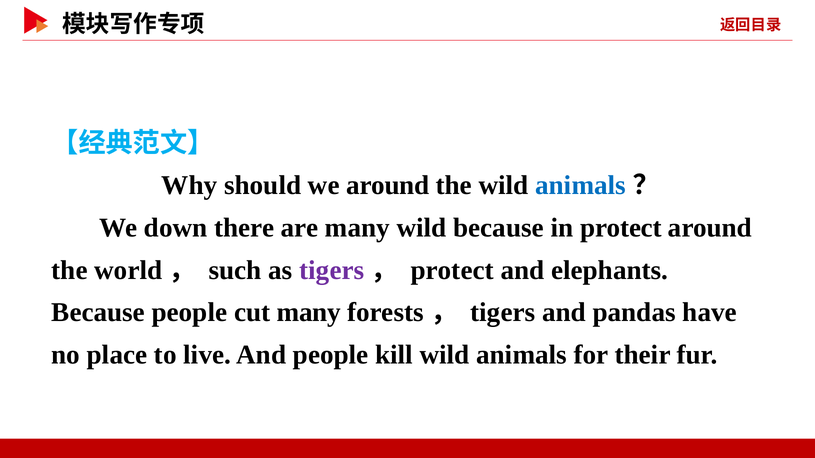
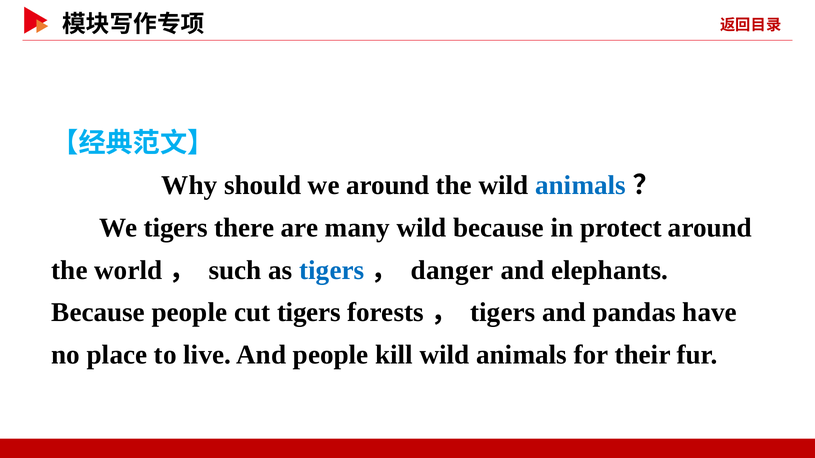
We down: down -> tigers
tigers at (332, 270) colour: purple -> blue
protect at (452, 270): protect -> danger
cut many: many -> tigers
